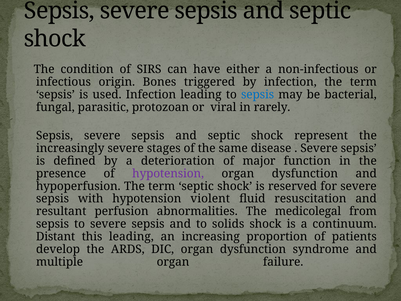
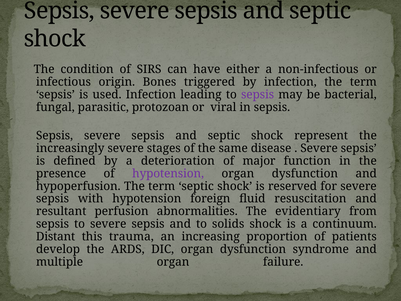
sepsis at (258, 95) colour: blue -> purple
in rarely: rarely -> sepsis
violent: violent -> foreign
medicolegal: medicolegal -> evidentiary
this leading: leading -> trauma
